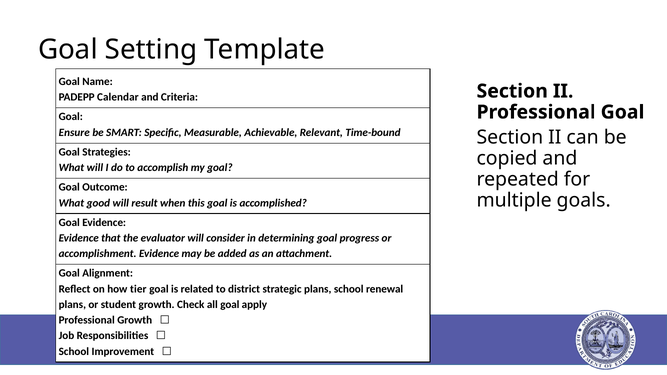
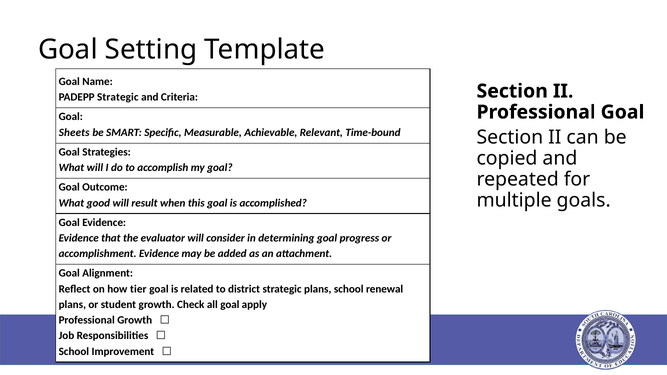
PADEPP Calendar: Calendar -> Strategic
Ensure: Ensure -> Sheets
